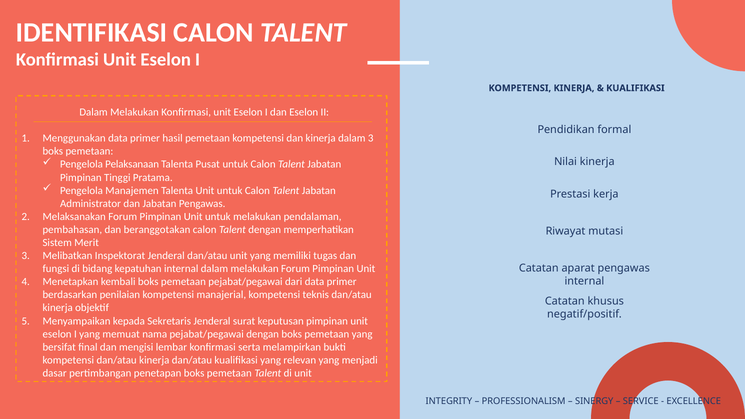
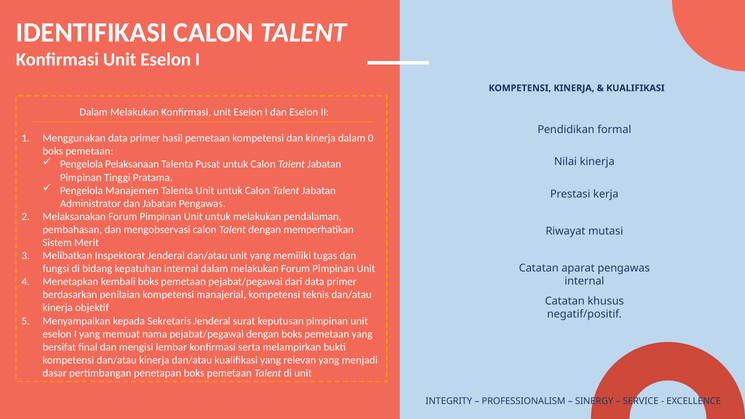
dalam 3: 3 -> 0
beranggotakan: beranggotakan -> mengobservasi
